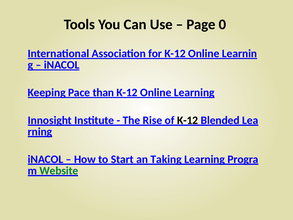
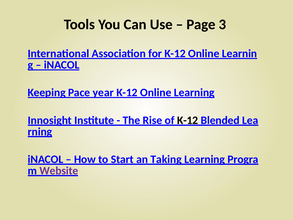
0: 0 -> 3
than: than -> year
Website colour: green -> purple
